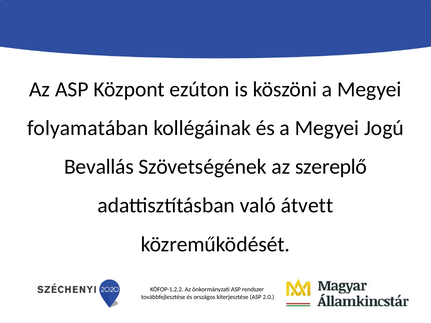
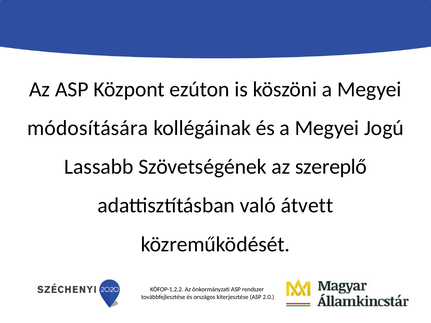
folyamatában: folyamatában -> módosítására
Bevallás: Bevallás -> Lassabb
